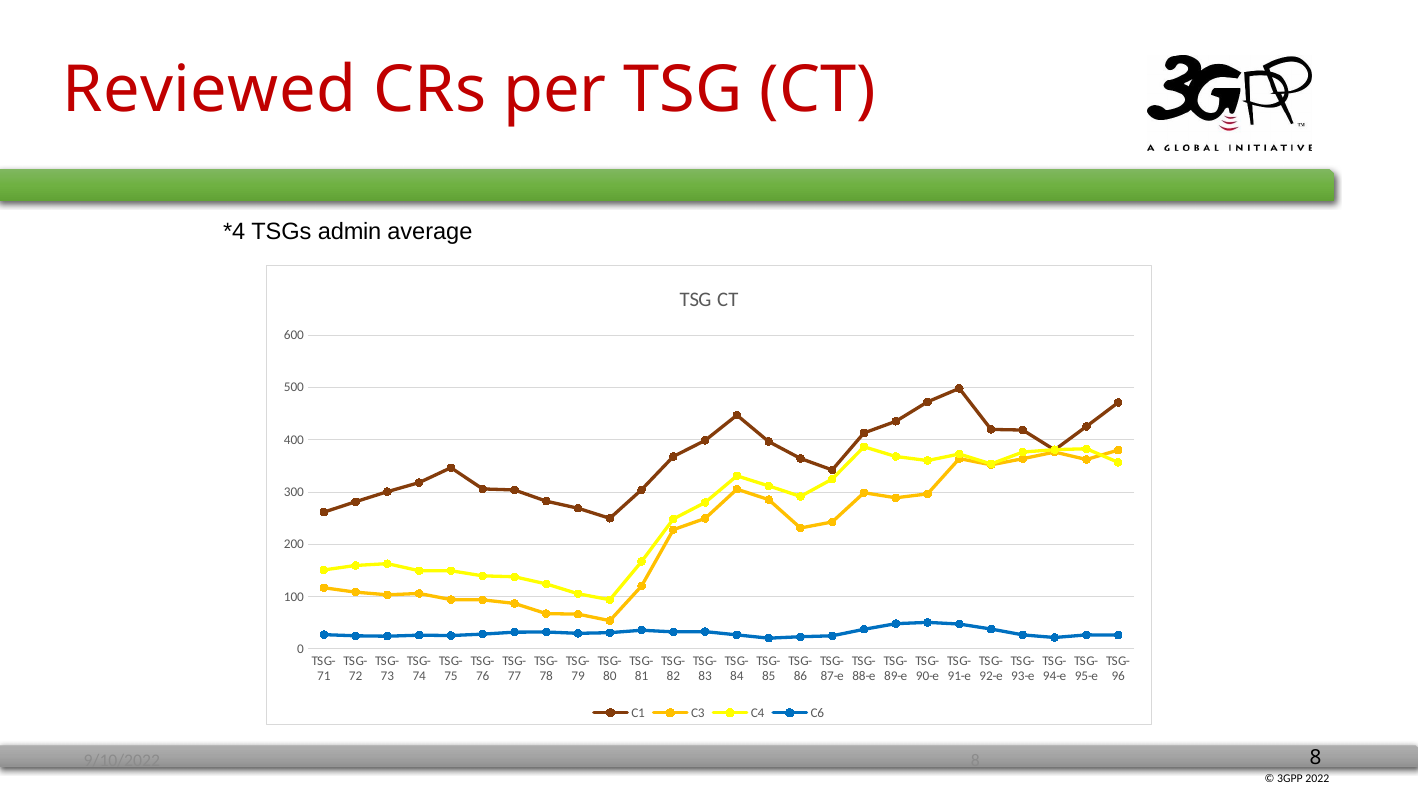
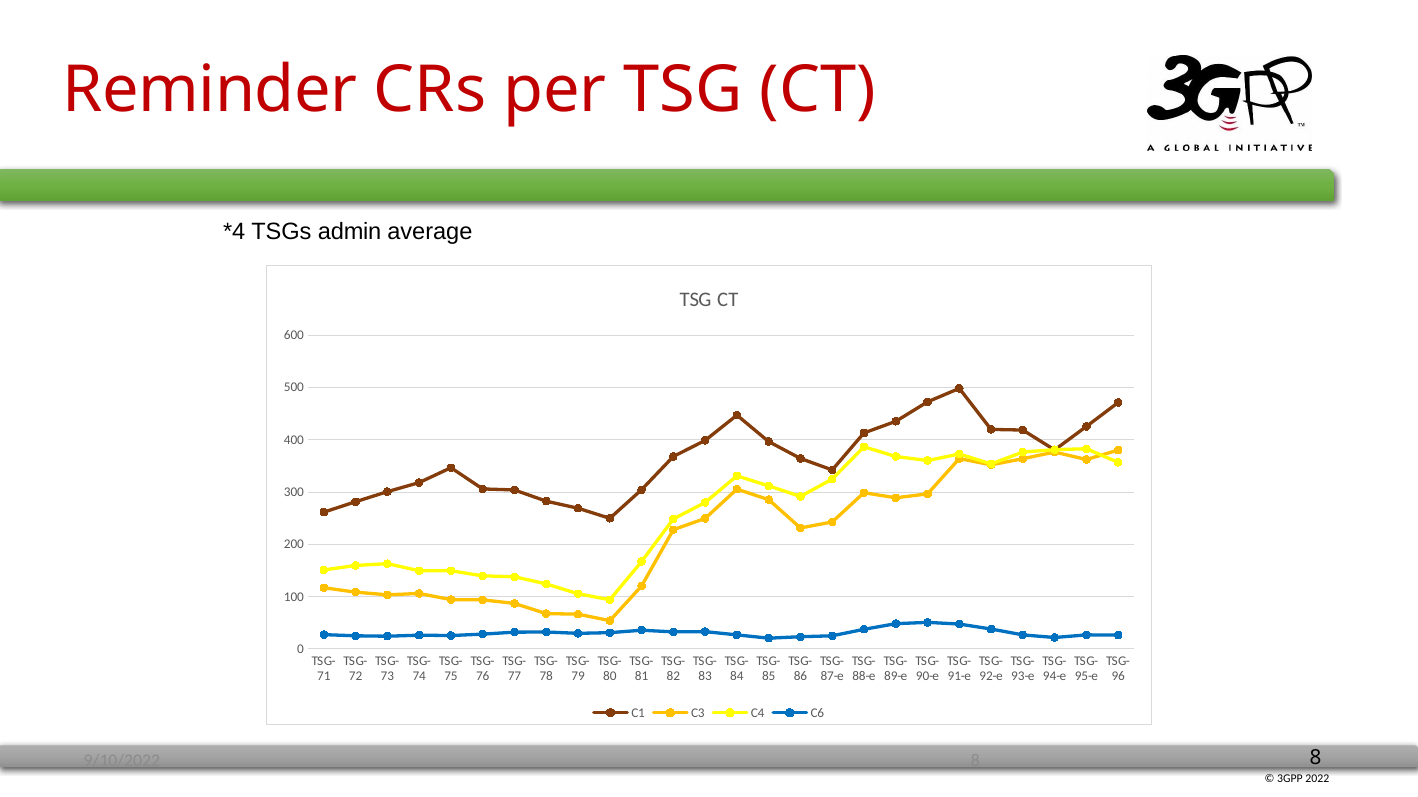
Reviewed: Reviewed -> Reminder
